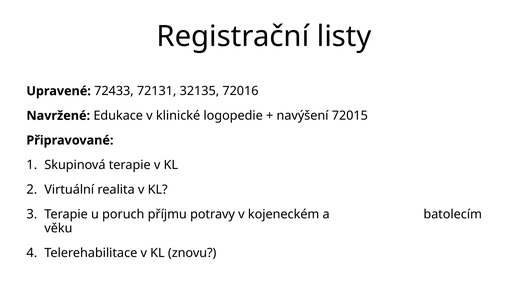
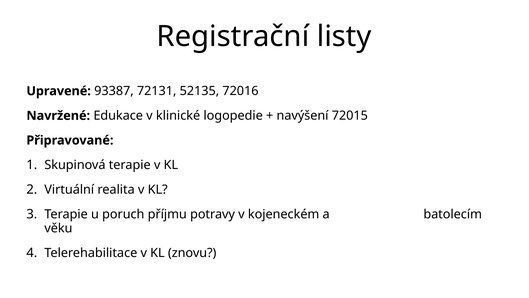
72433: 72433 -> 93387
32135: 32135 -> 52135
